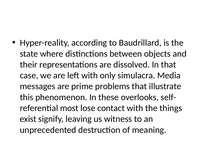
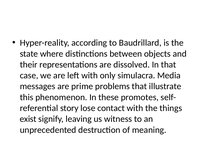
overlooks: overlooks -> promotes
most: most -> story
